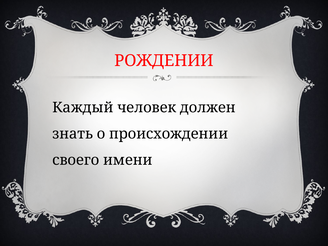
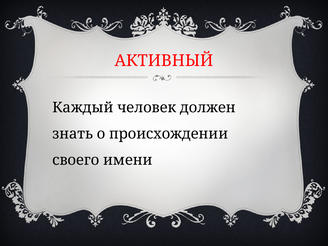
РОЖДЕНИИ: РОЖДЕНИИ -> АКТИВНЫЙ
